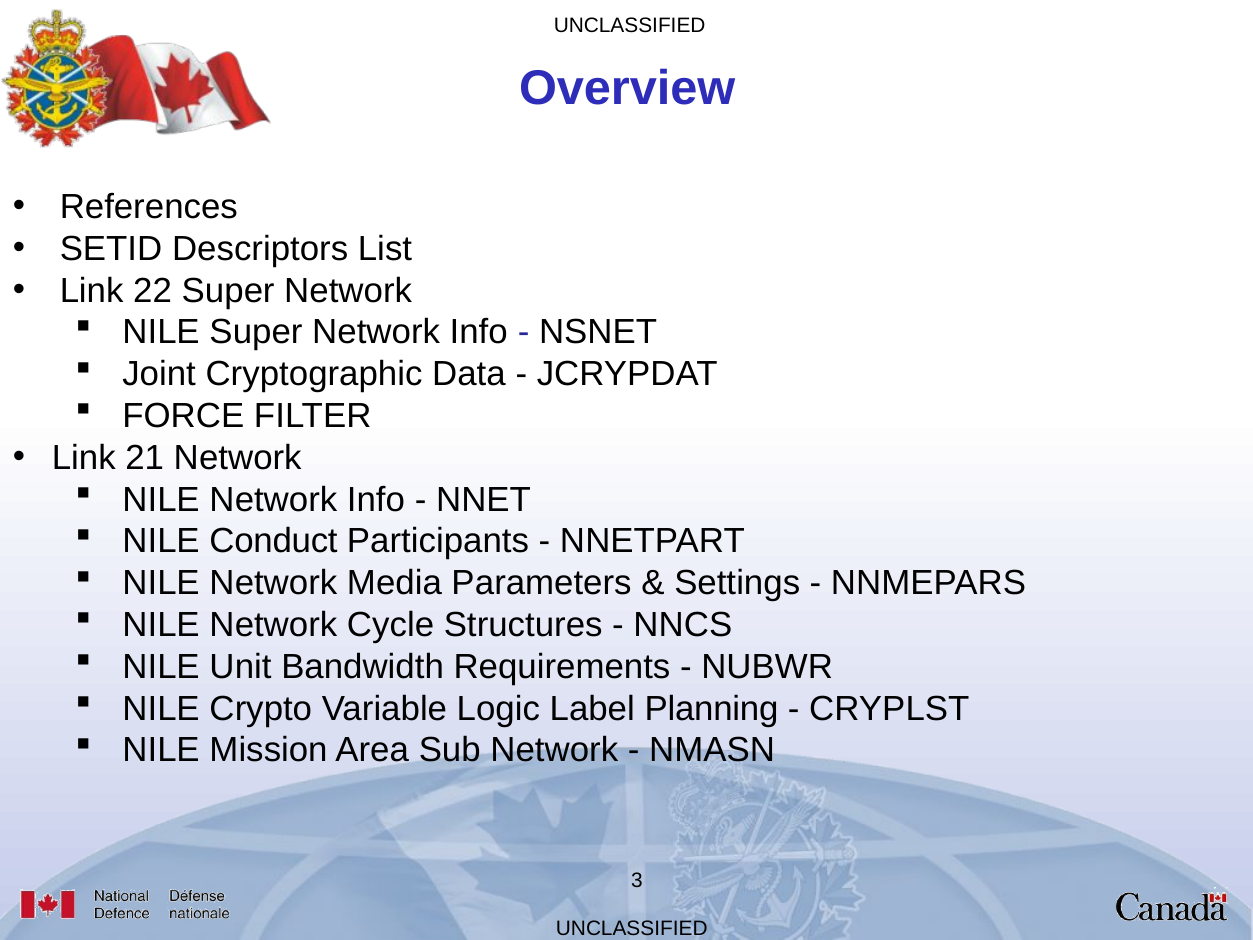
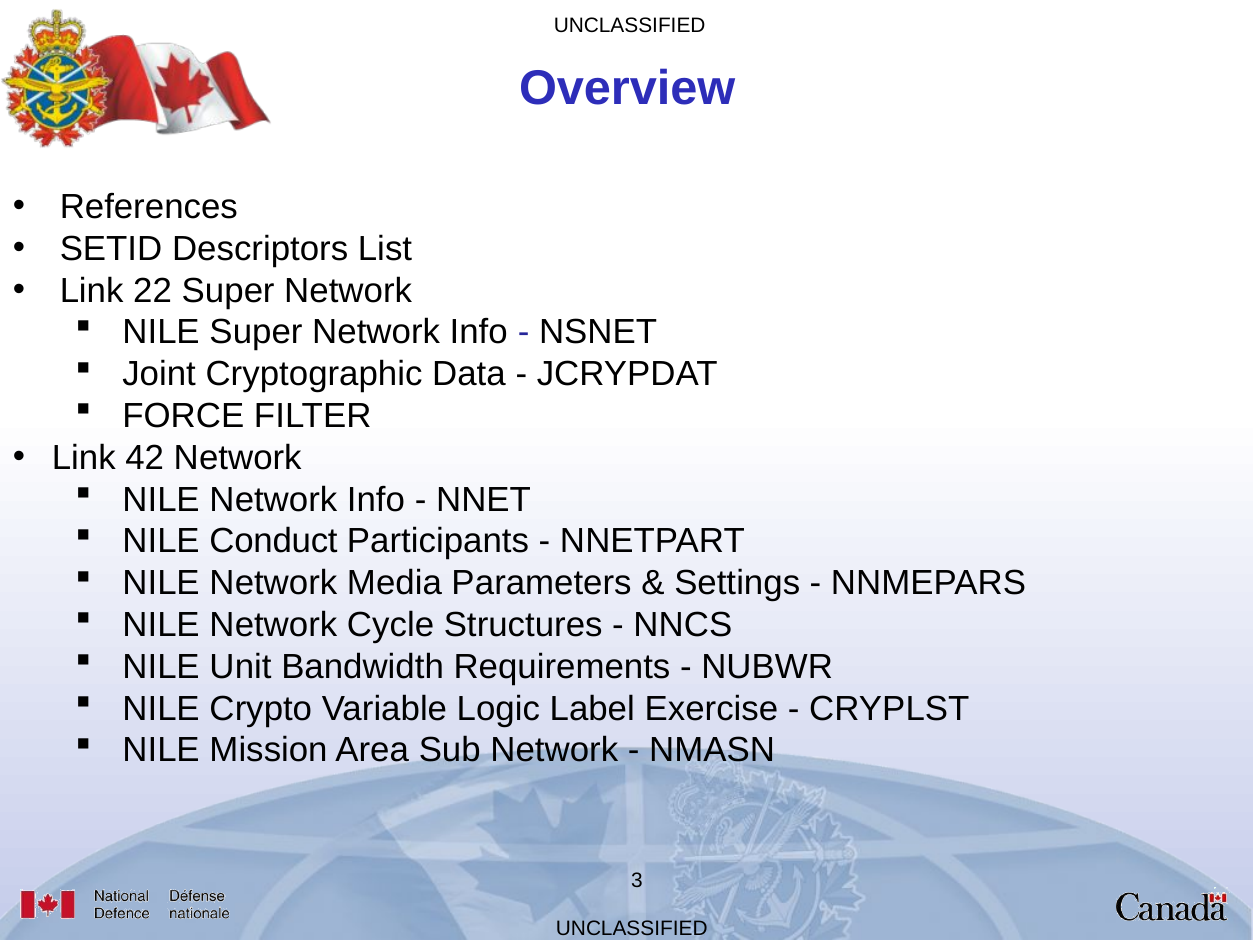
21: 21 -> 42
Planning: Planning -> Exercise
